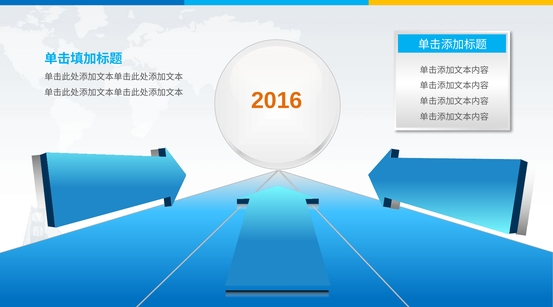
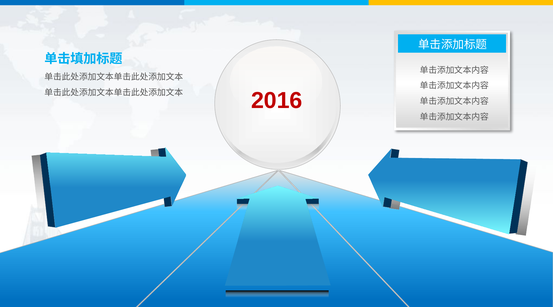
2016 colour: orange -> red
